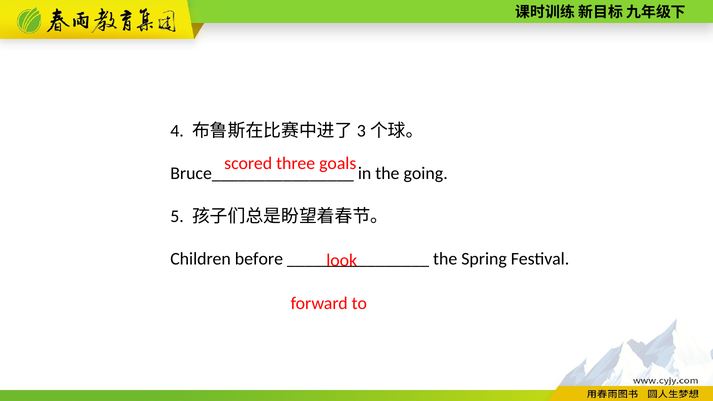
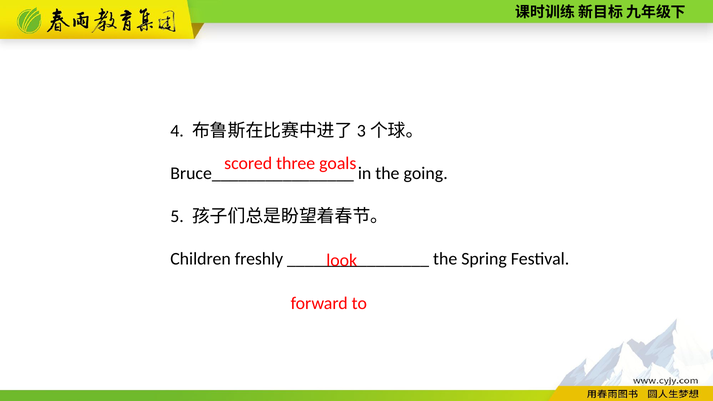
before: before -> freshly
